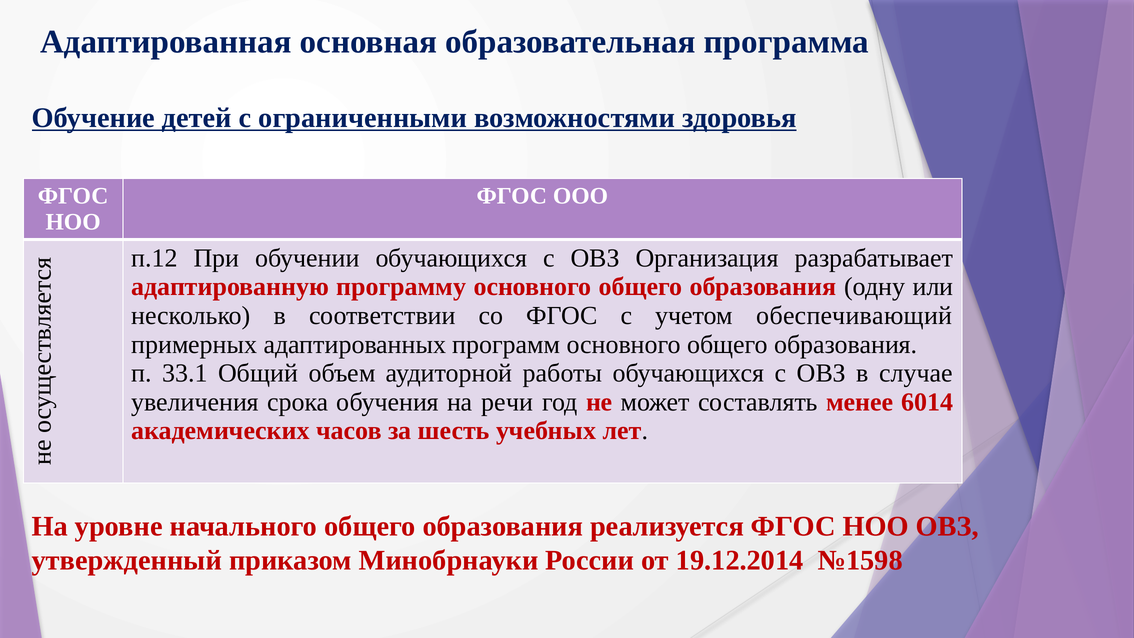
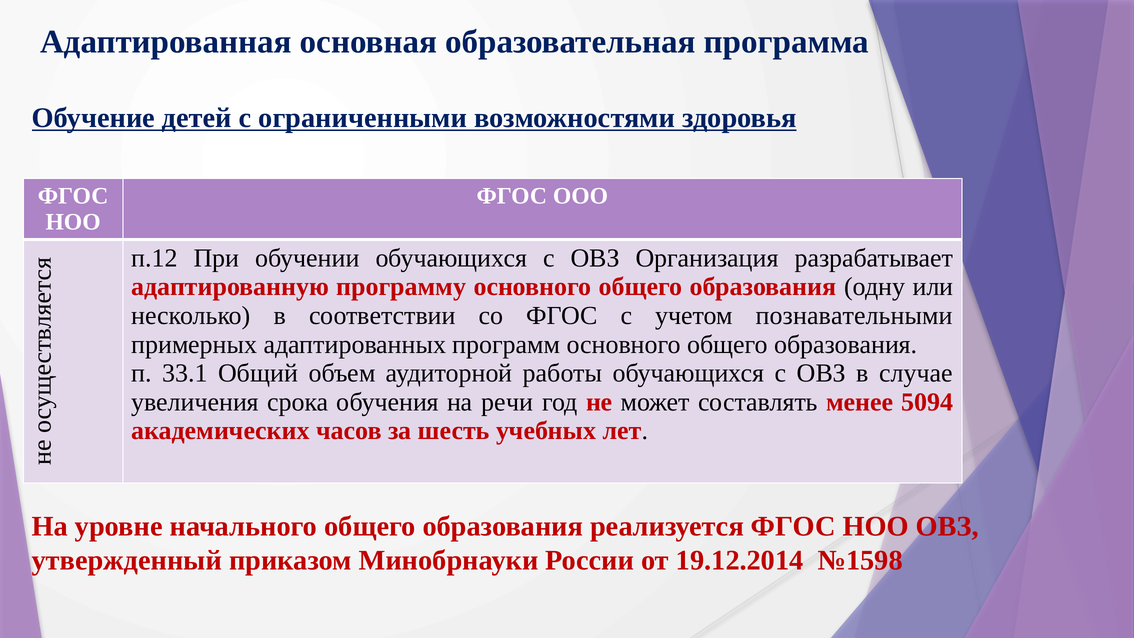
обеспечивающий: обеспечивающий -> познавательными
6014: 6014 -> 5094
